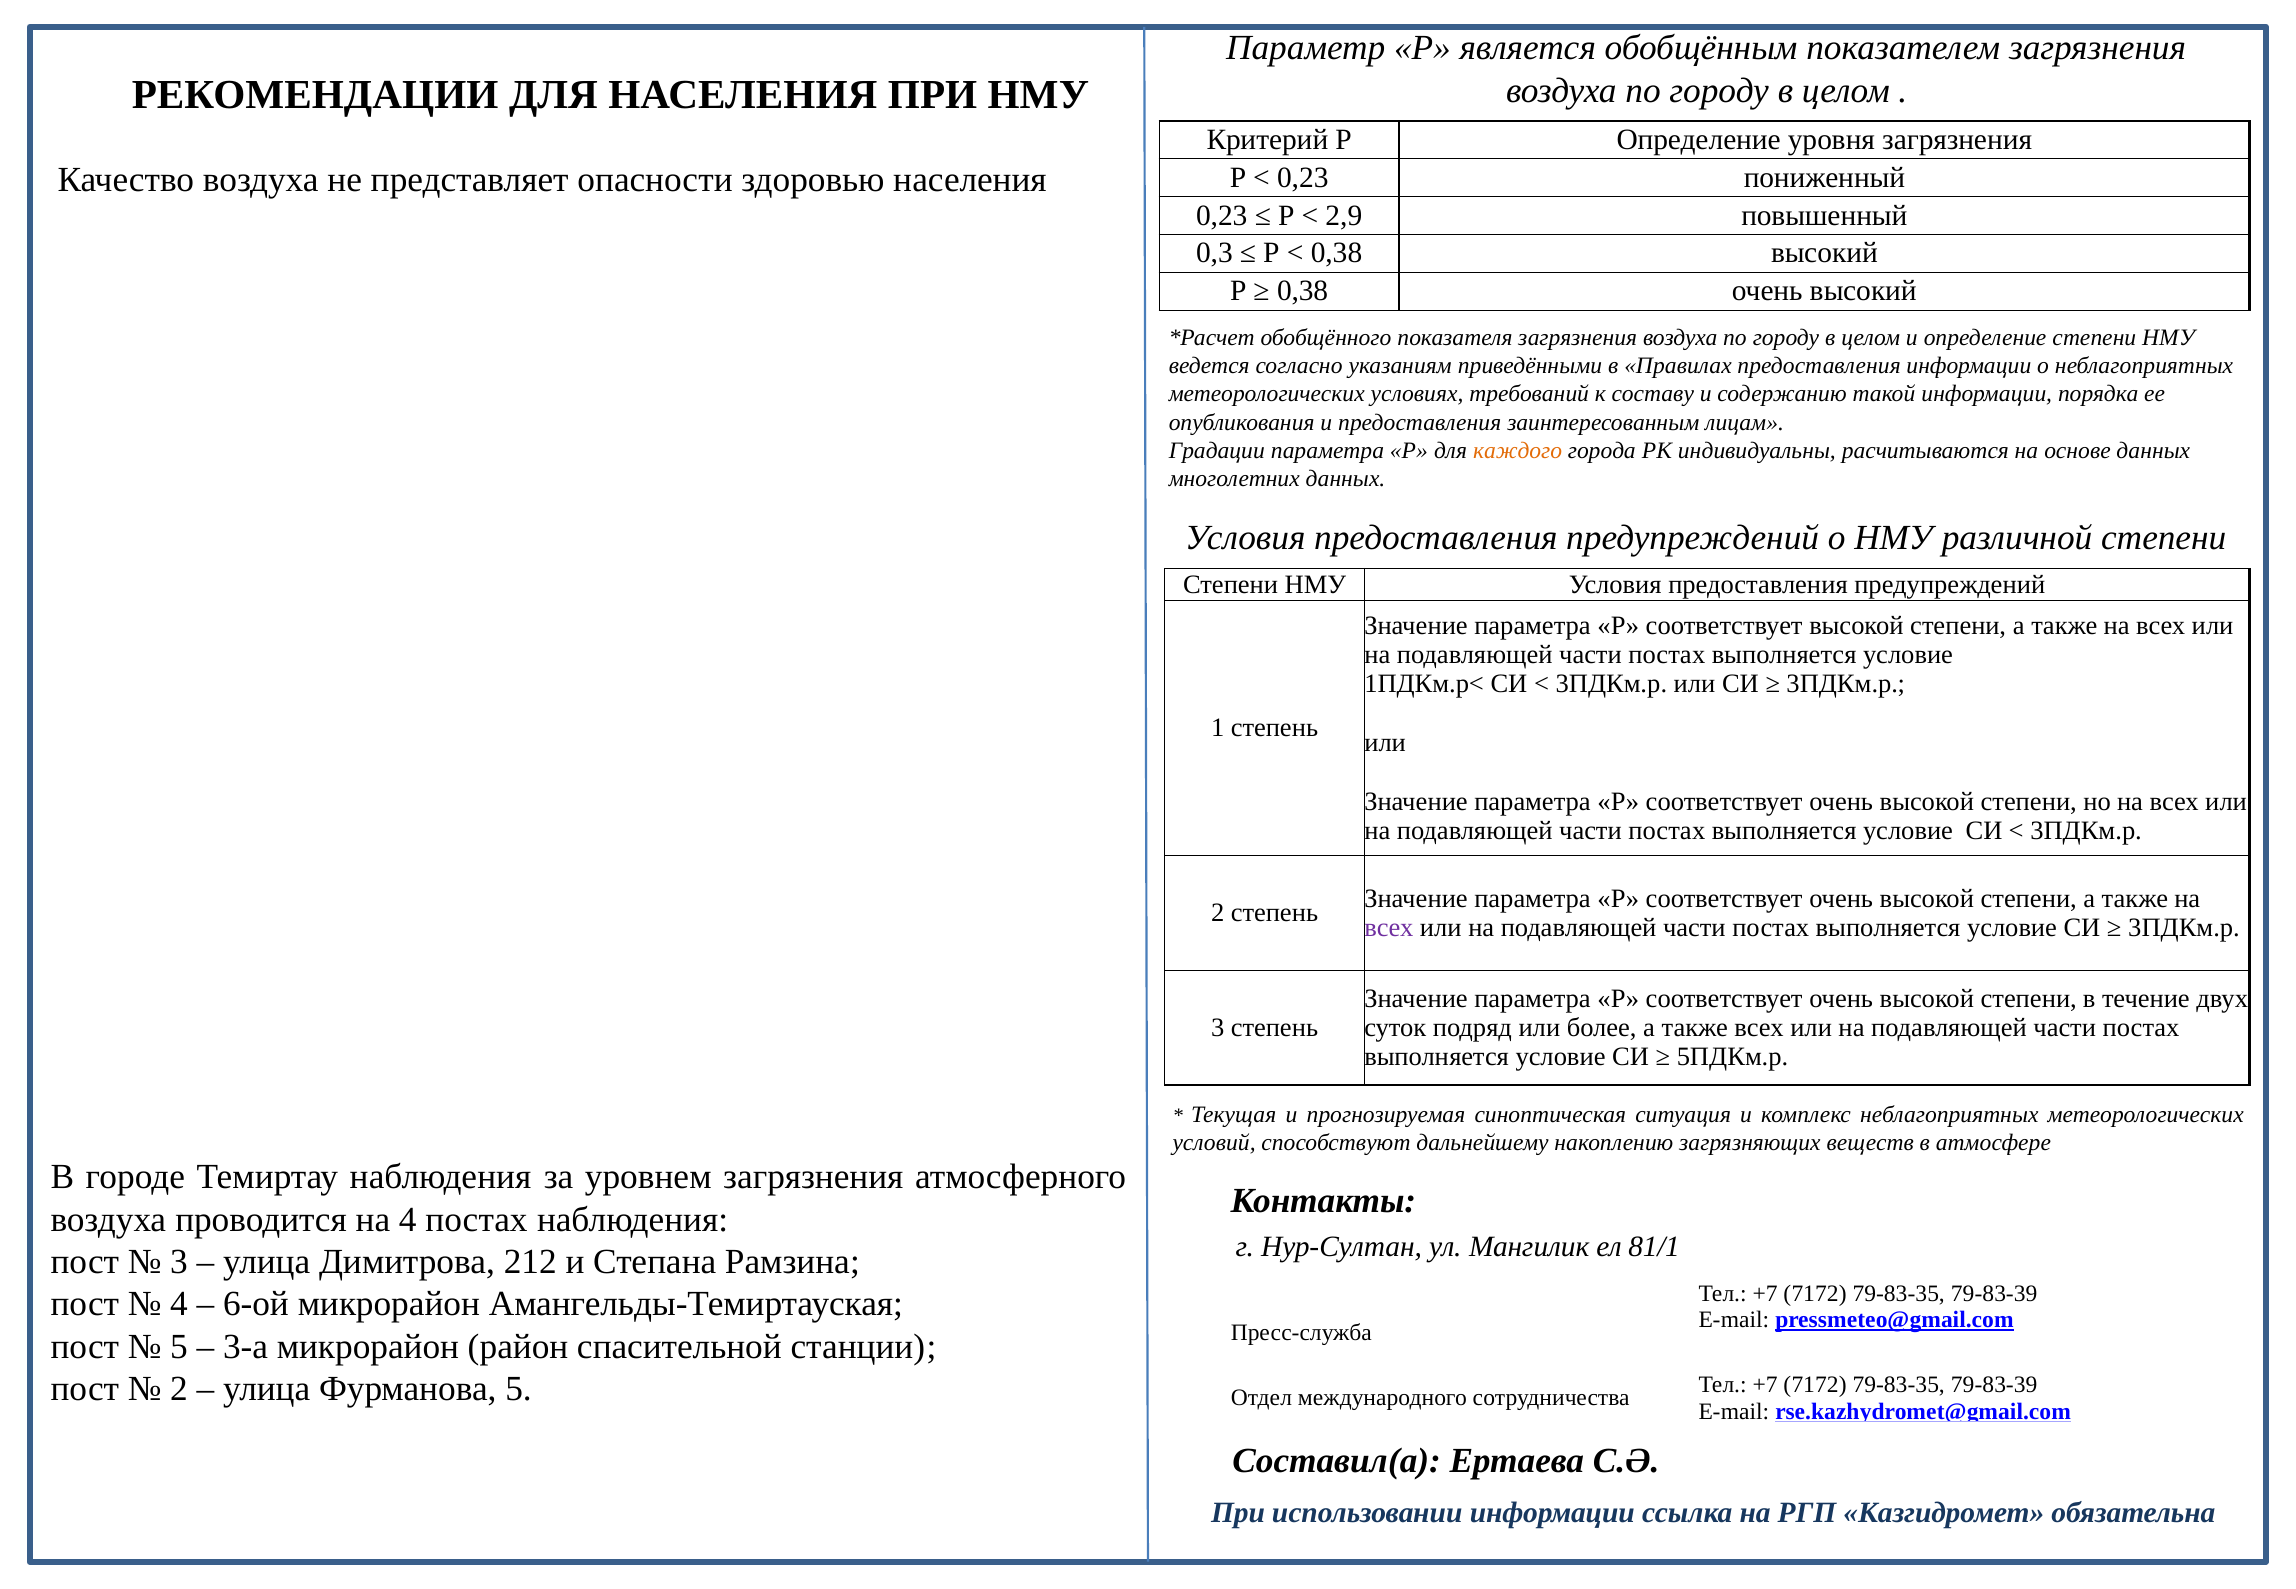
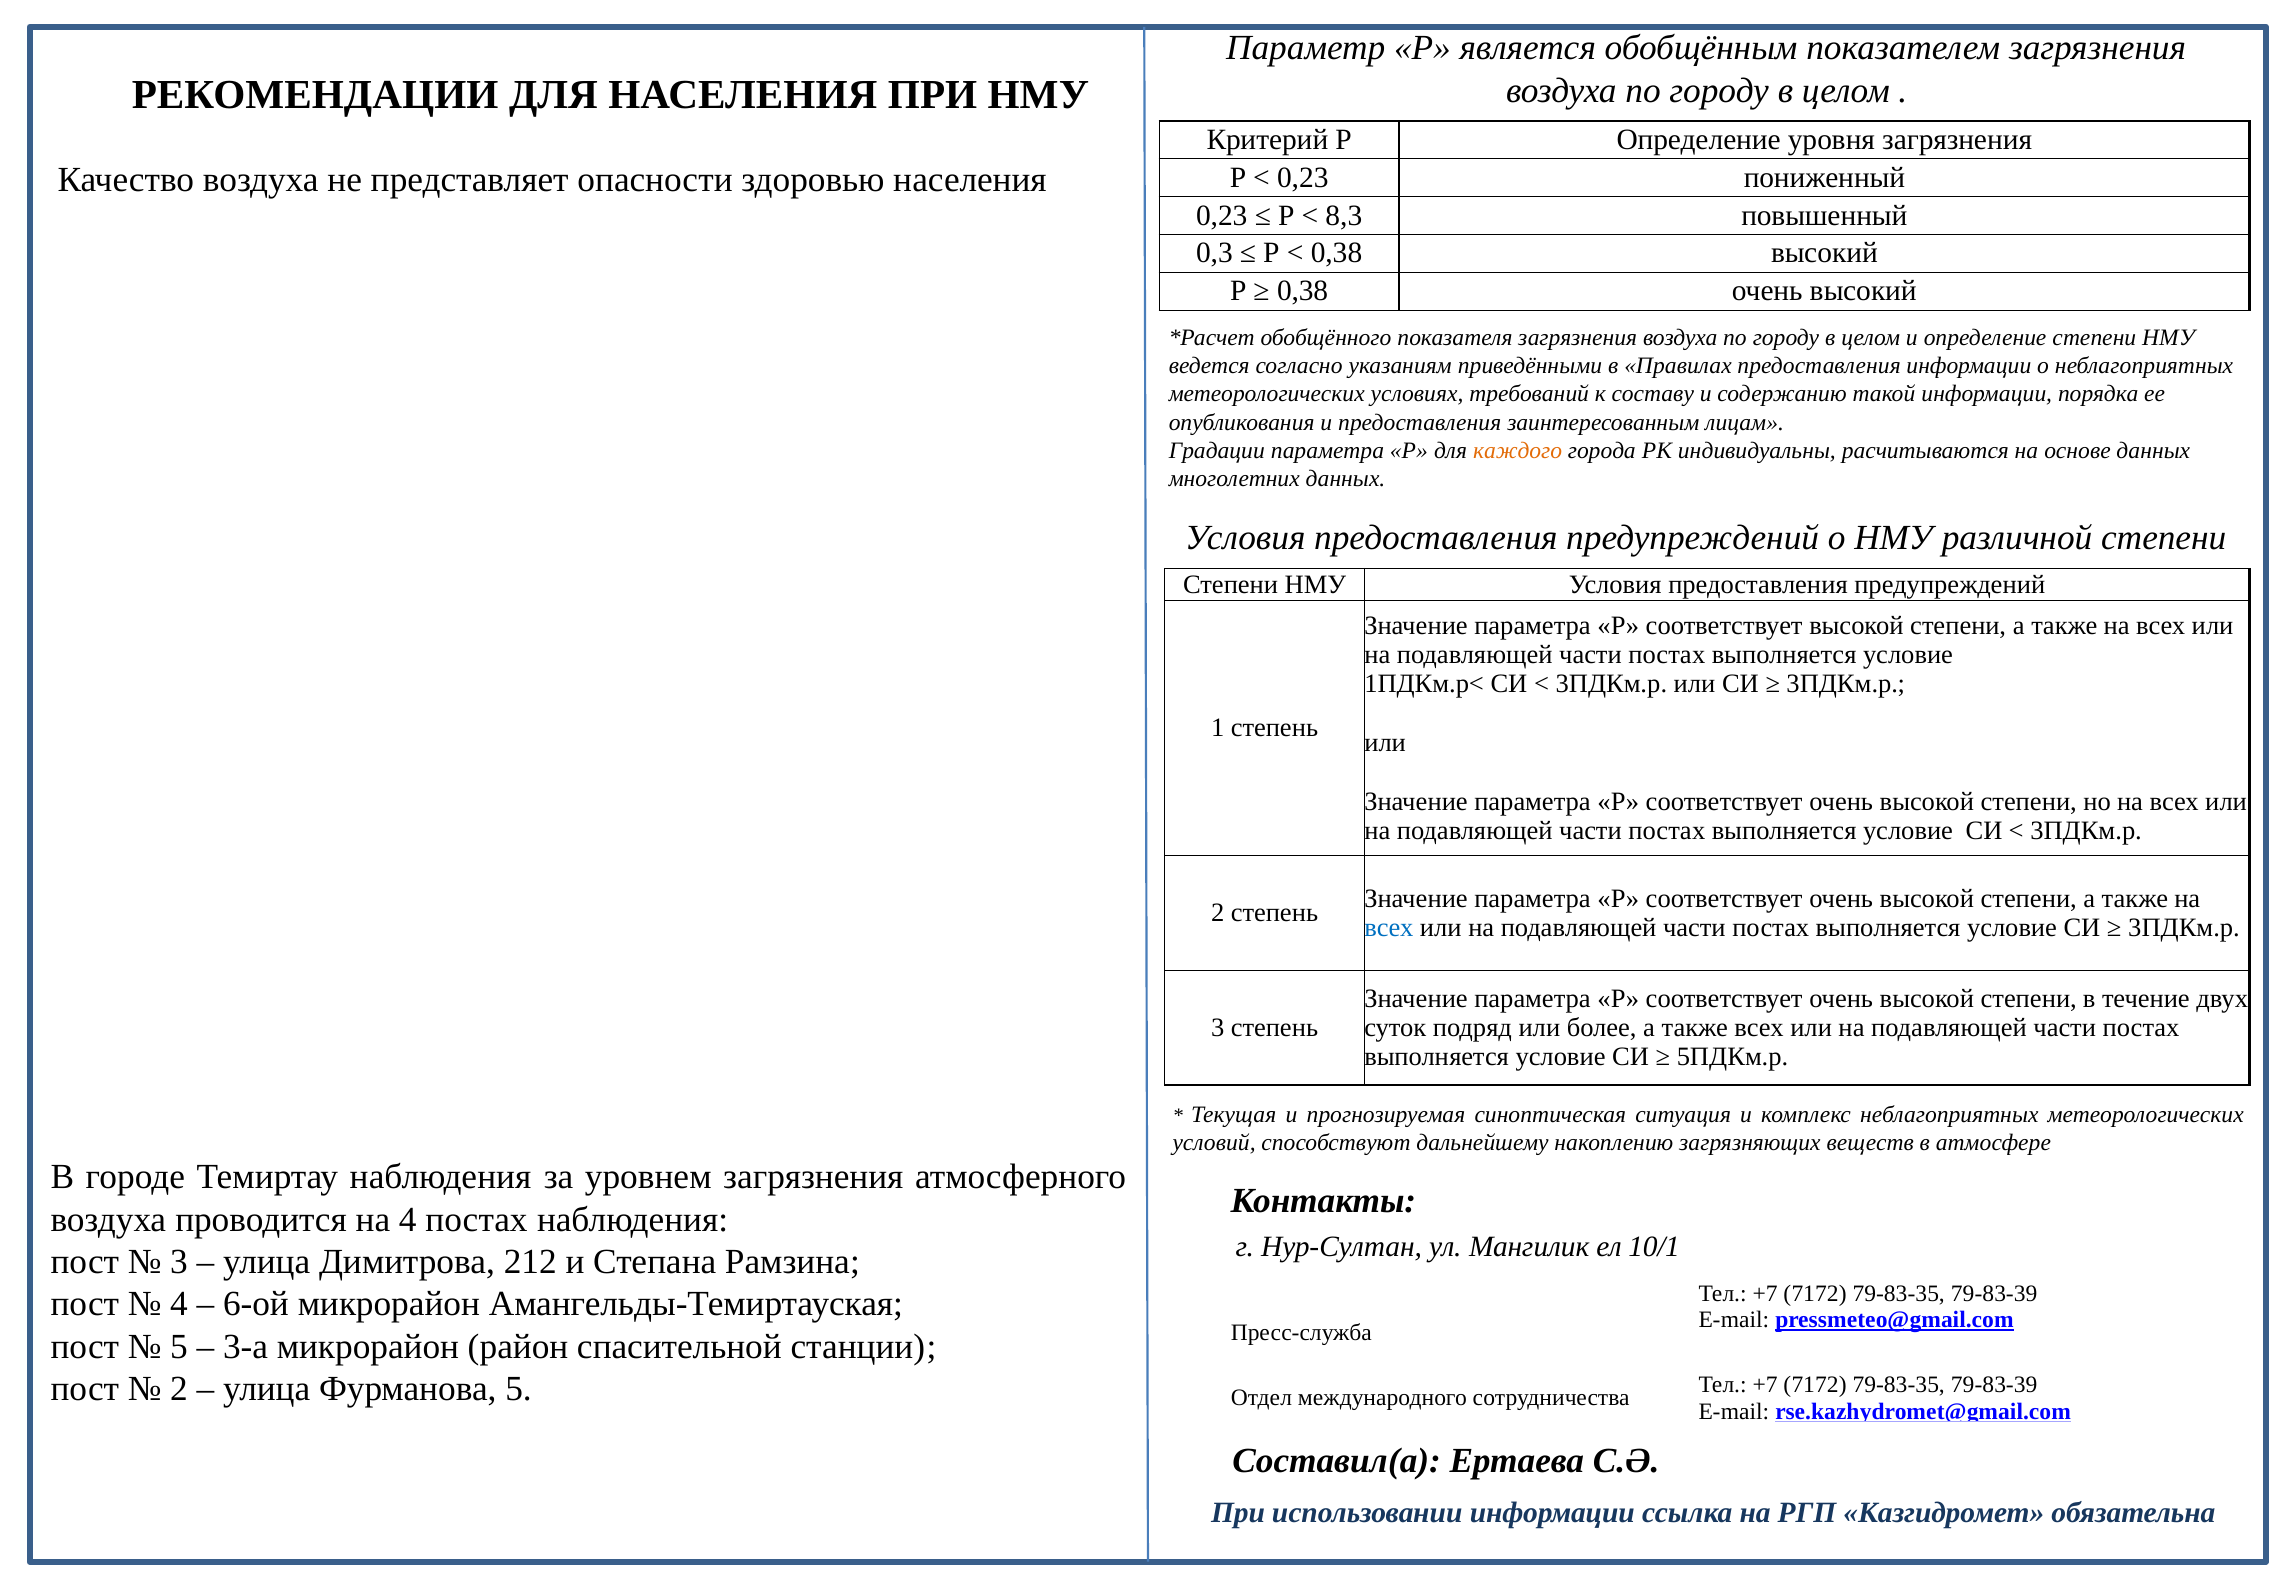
2,9: 2,9 -> 8,3
всех at (1389, 928) colour: purple -> blue
81/1: 81/1 -> 10/1
